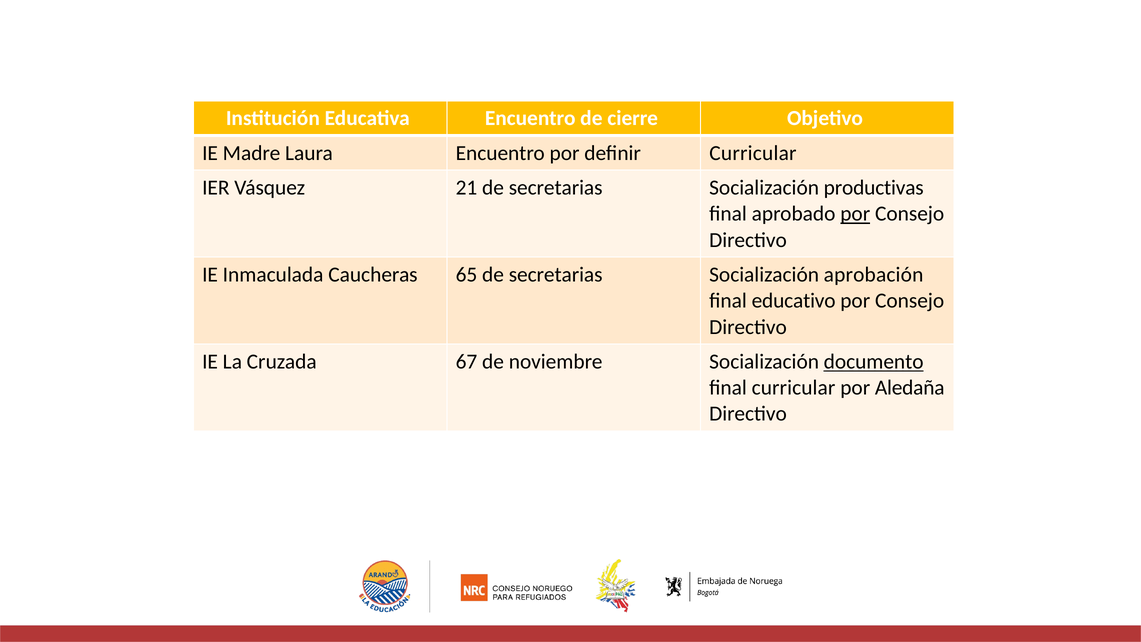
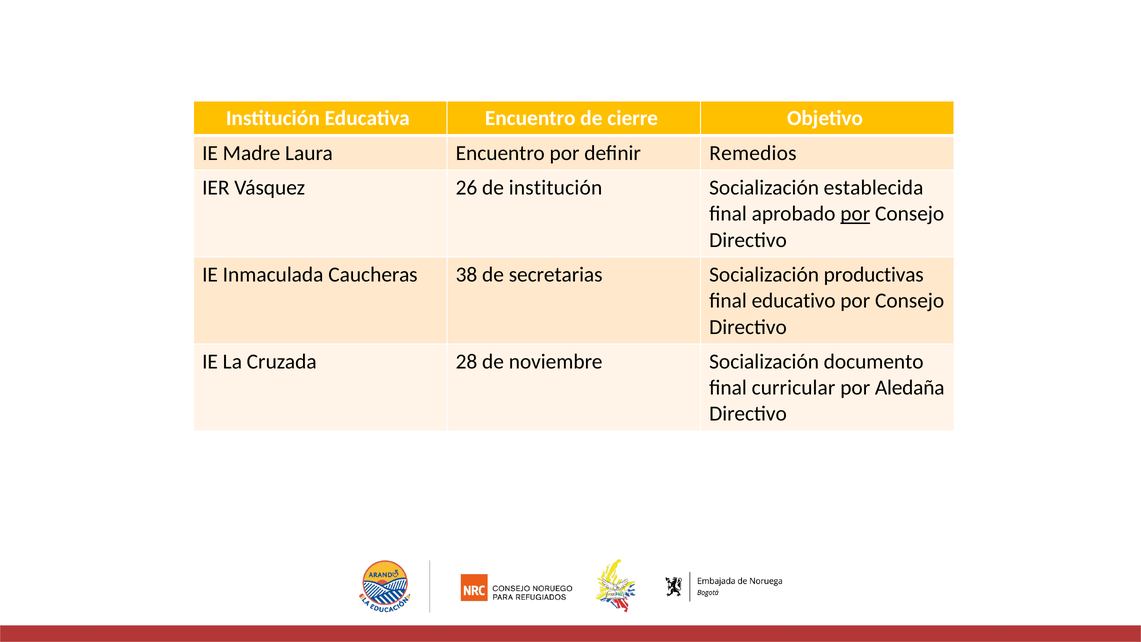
definir Curricular: Curricular -> Remedios
21: 21 -> 26
secretarias at (556, 188): secretarias -> institución
productivas: productivas -> establecida
65: 65 -> 38
aprobación: aprobación -> productivas
67: 67 -> 28
documento underline: present -> none
